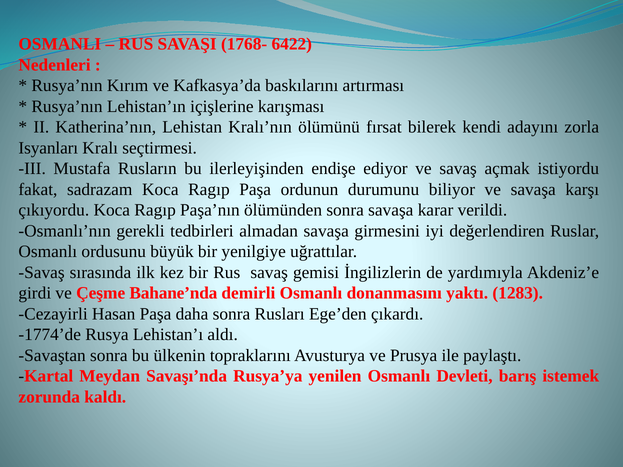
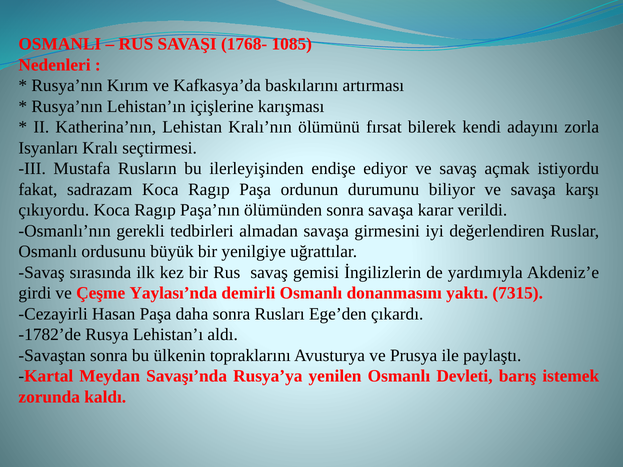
6422: 6422 -> 1085
Bahane’nda: Bahane’nda -> Yaylası’nda
1283: 1283 -> 7315
-1774’de: -1774’de -> -1782’de
